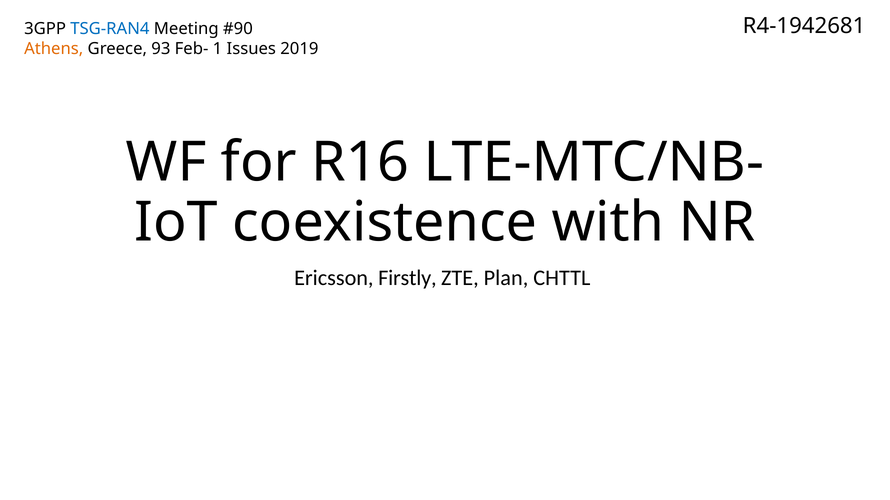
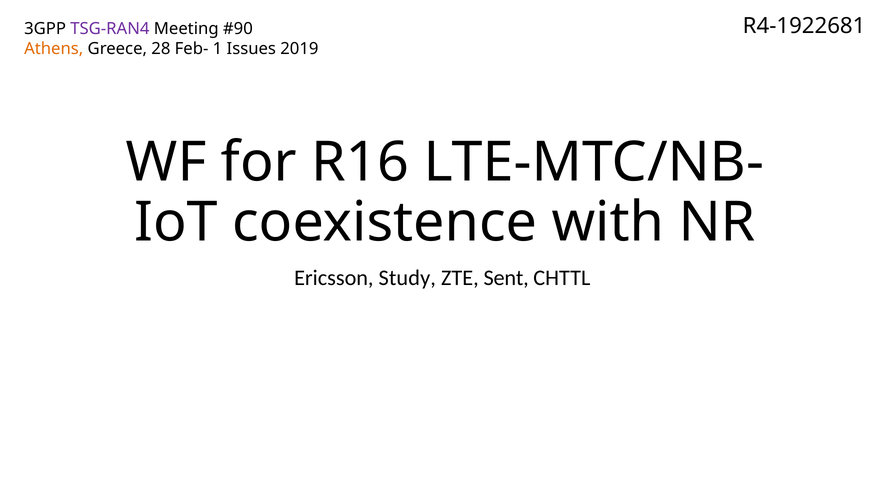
R4-1942681: R4-1942681 -> R4-1922681
TSG-RAN4 colour: blue -> purple
93: 93 -> 28
Firstly: Firstly -> Study
Plan: Plan -> Sent
